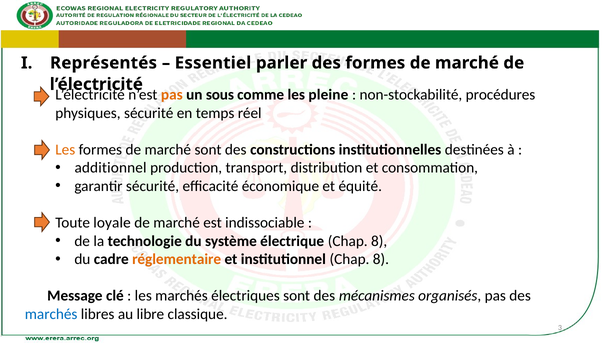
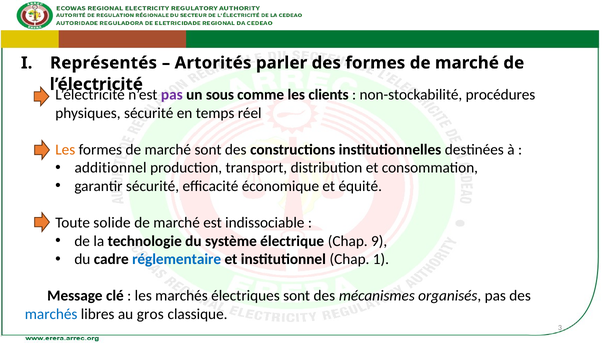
Essentiel: Essentiel -> Artorités
pas at (172, 95) colour: orange -> purple
pleine: pleine -> clients
loyale: loyale -> solide
électrique Chap 8: 8 -> 9
réglementaire colour: orange -> blue
institutionnel Chap 8: 8 -> 1
libre: libre -> gros
